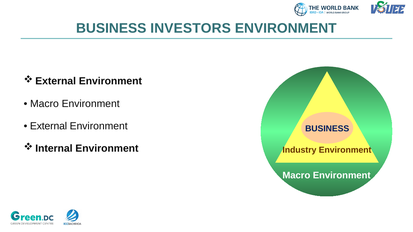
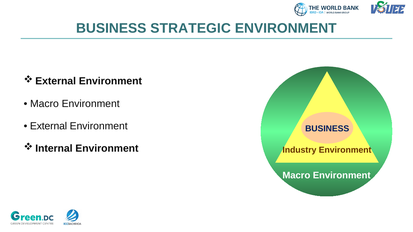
INVESTORS: INVESTORS -> STRATEGIC
